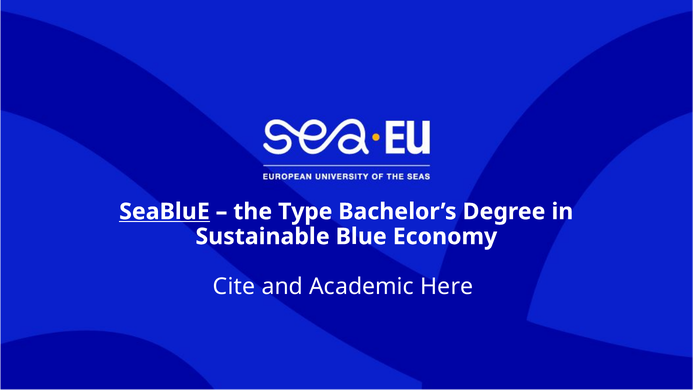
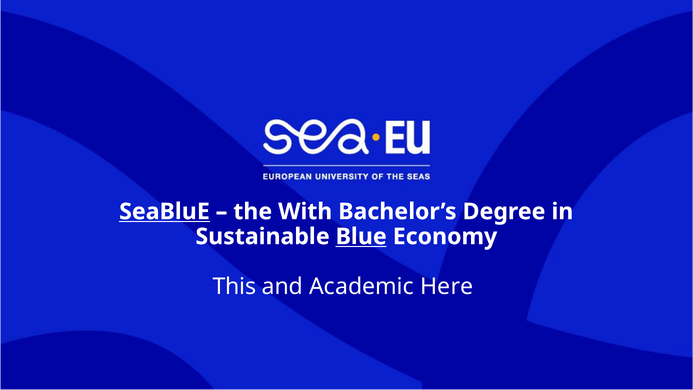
Type: Type -> With
Blue underline: none -> present
Cite: Cite -> This
